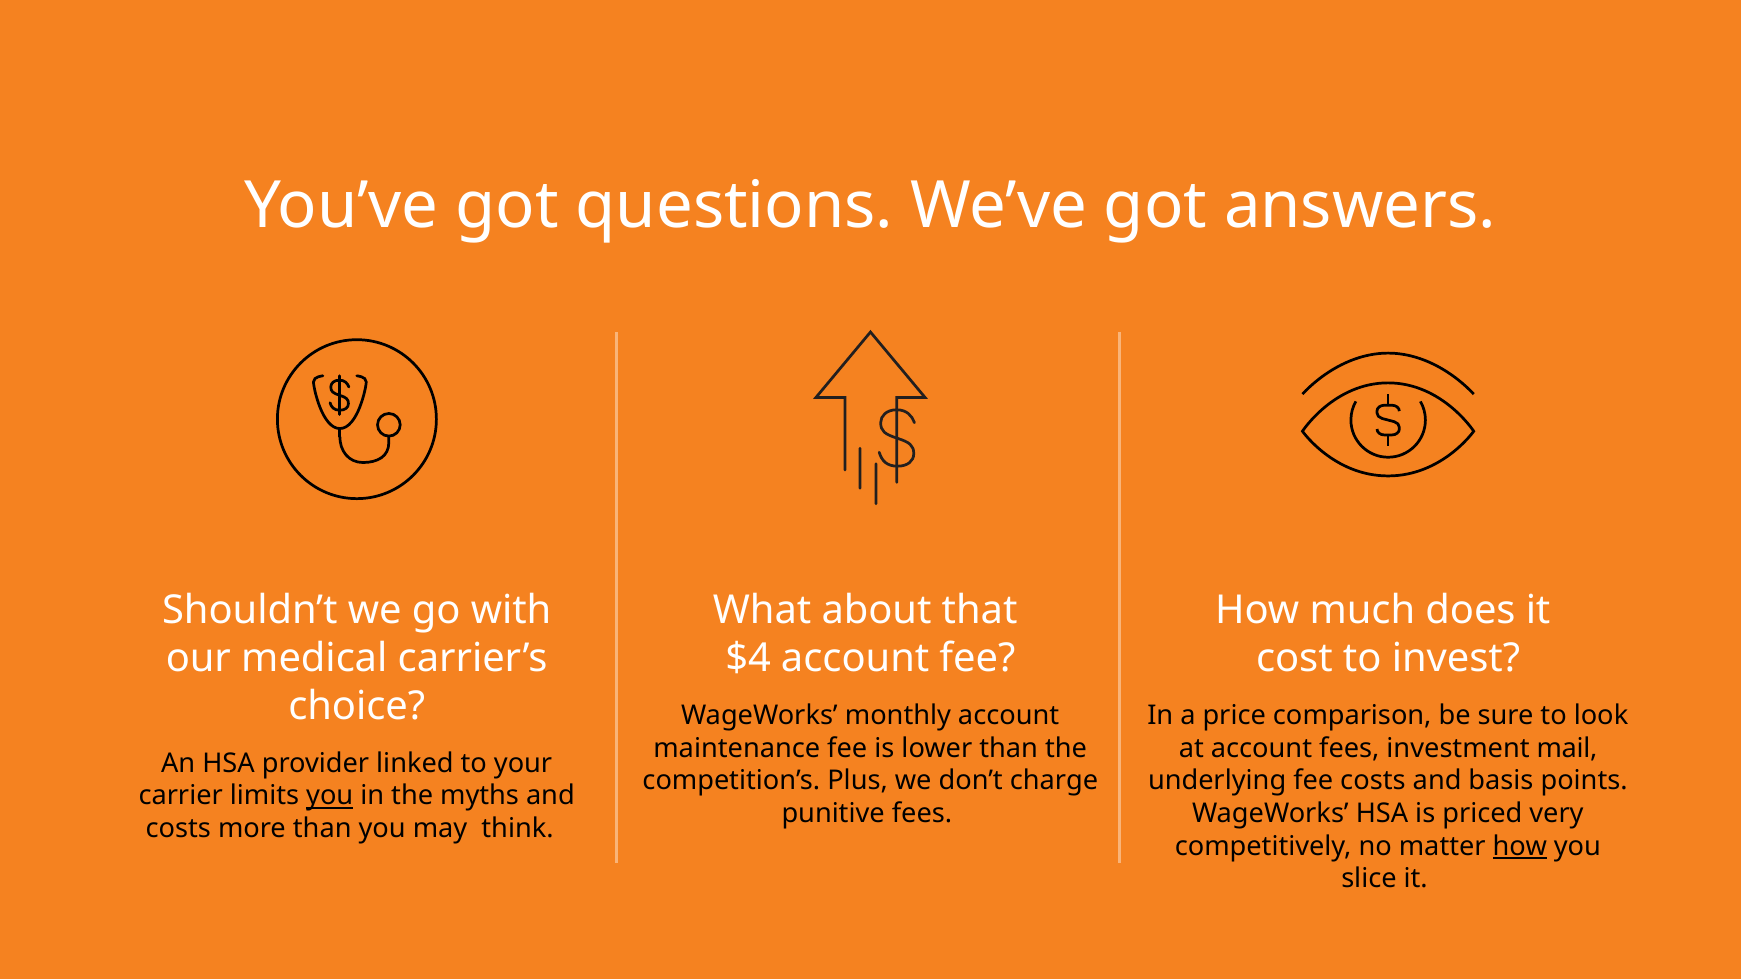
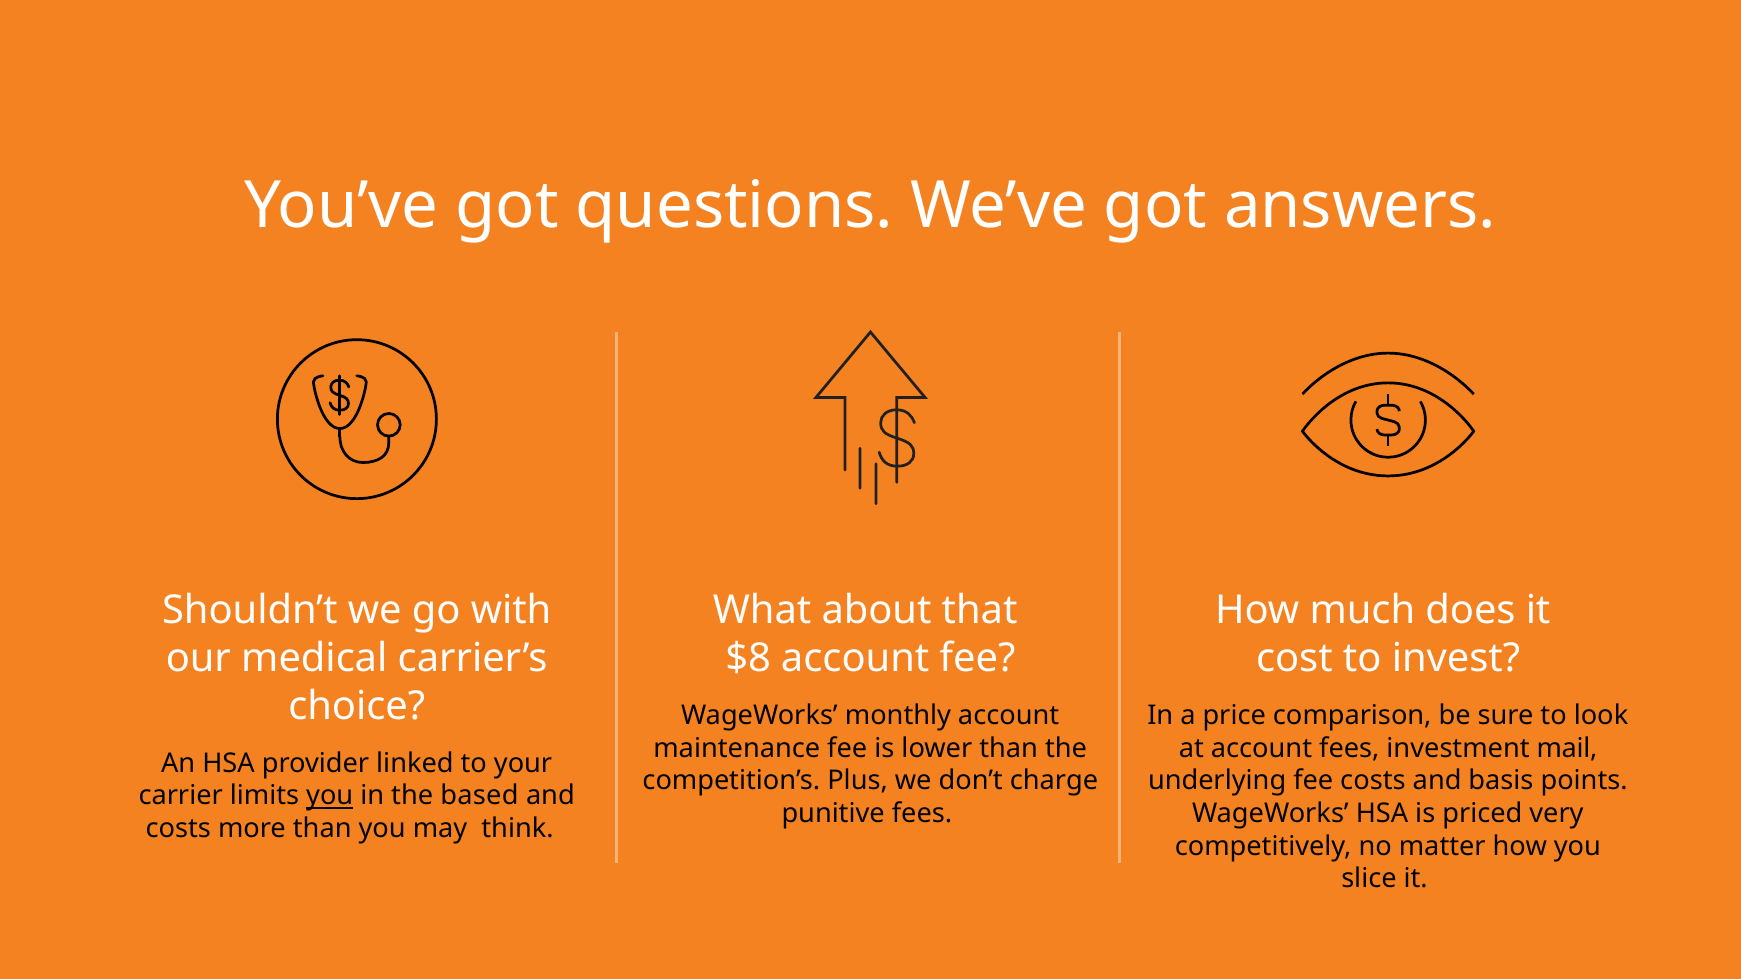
$4: $4 -> $8
myths: myths -> based
how at (1520, 846) underline: present -> none
